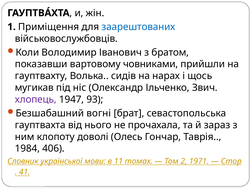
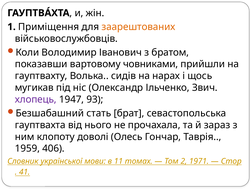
заарештованих colour: blue -> orange
вогні: вогні -> стать
1984: 1984 -> 1959
